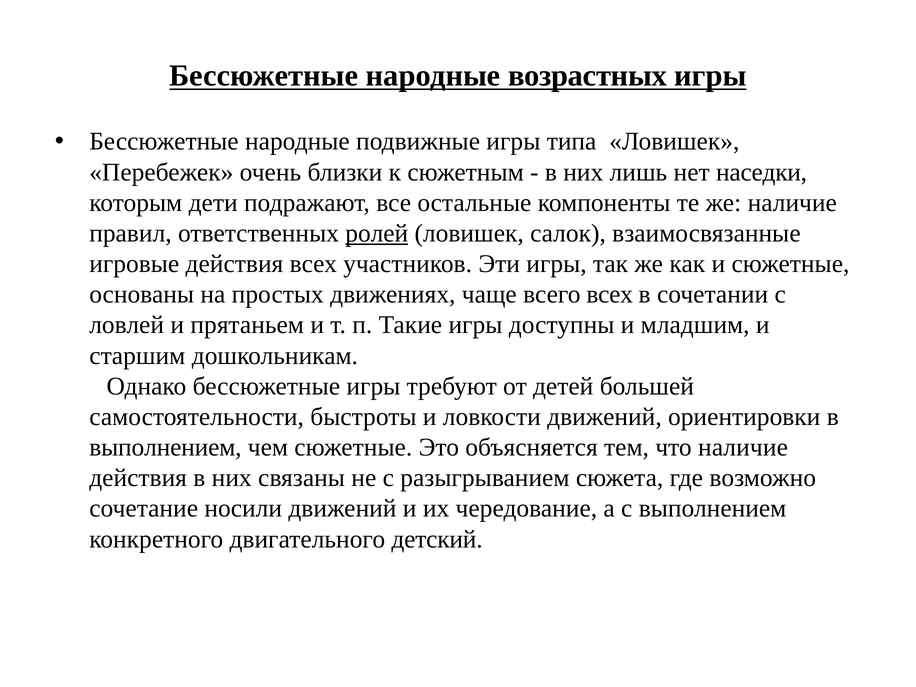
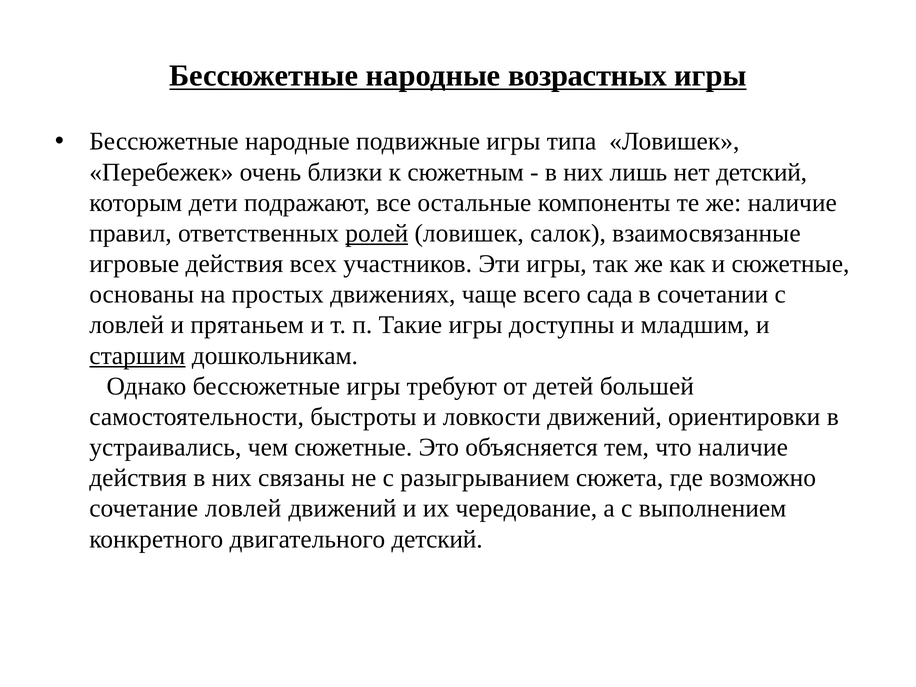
нет наседки: наседки -> детский
всего всех: всех -> сада
старшим underline: none -> present
выполнением at (165, 447): выполнением -> устраивались
сочетание носили: носили -> ловлей
